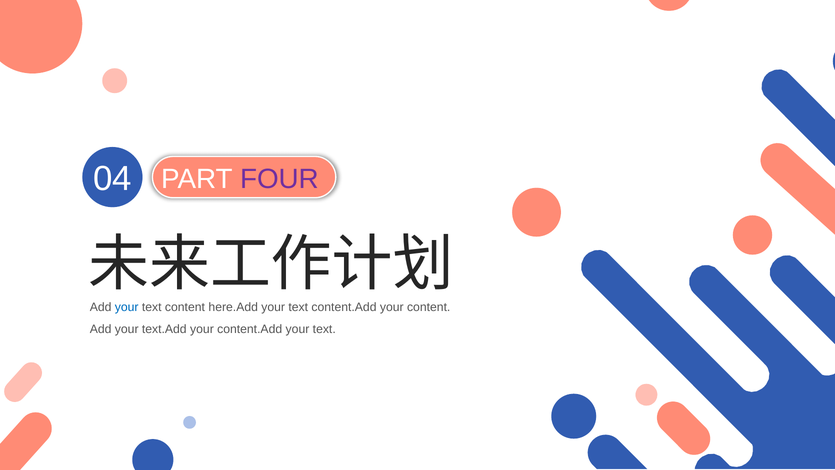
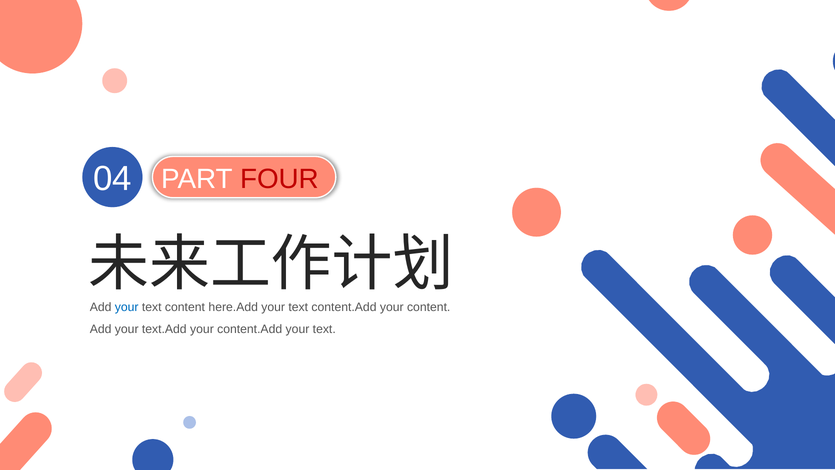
FOUR colour: purple -> red
